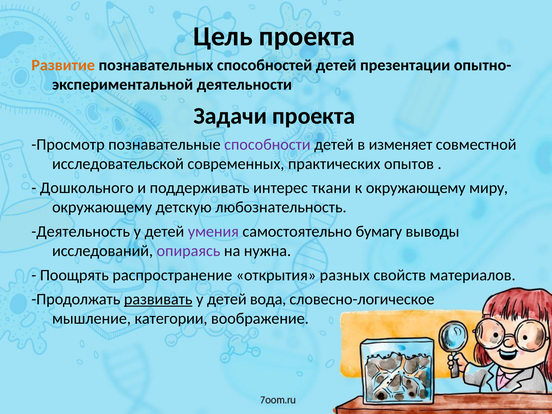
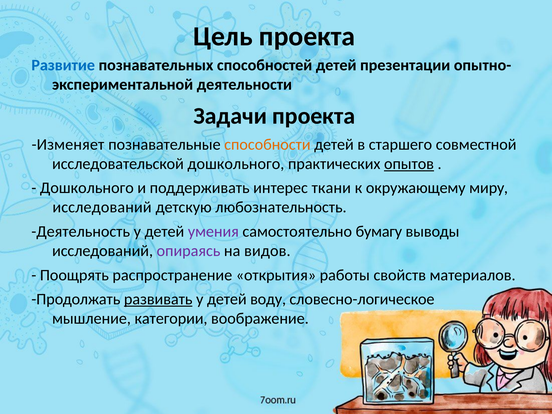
Развитие colour: orange -> blue
Просмотр: Просмотр -> Изменяет
способности colour: purple -> orange
изменяет: изменяет -> старшего
исследовательской современных: современных -> дошкольного
опытов underline: none -> present
окружающему at (102, 207): окружающему -> исследований
нужна: нужна -> видов
разных: разных -> работы
вода: вода -> воду
